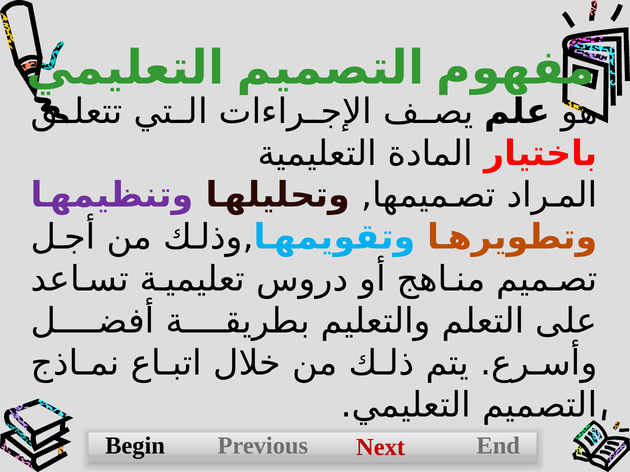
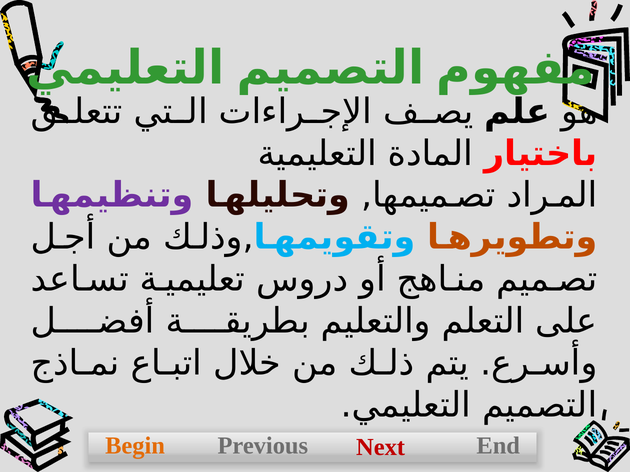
Begin colour: black -> orange
